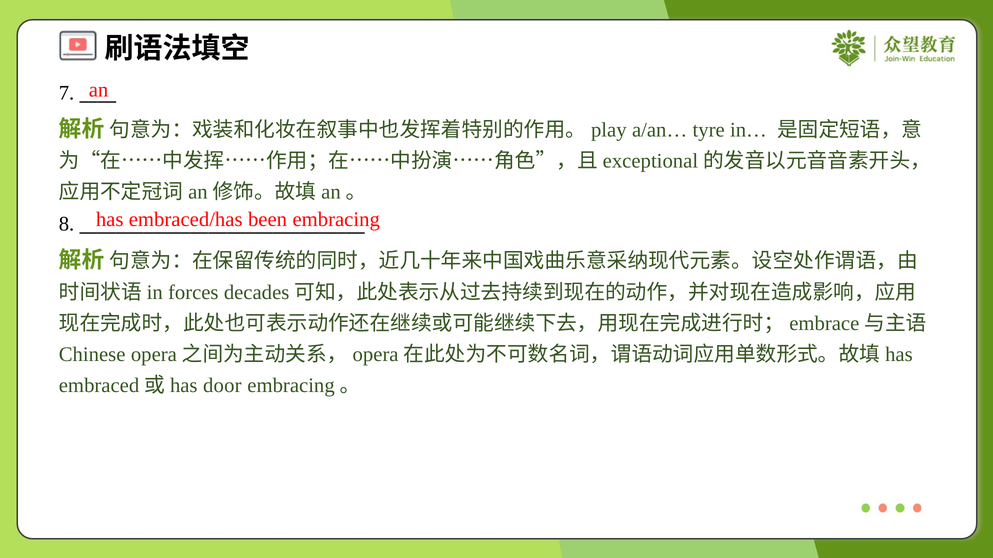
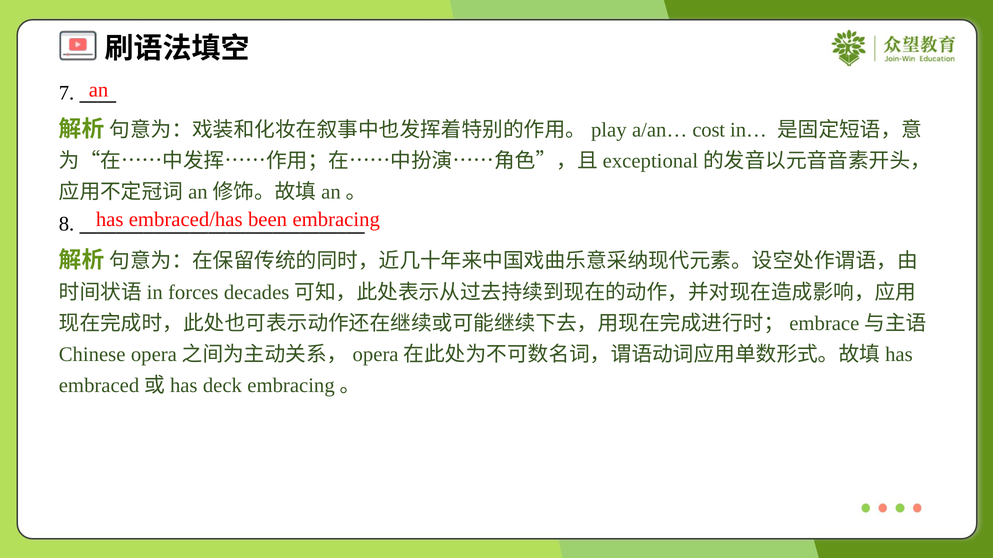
tyre: tyre -> cost
door: door -> deck
